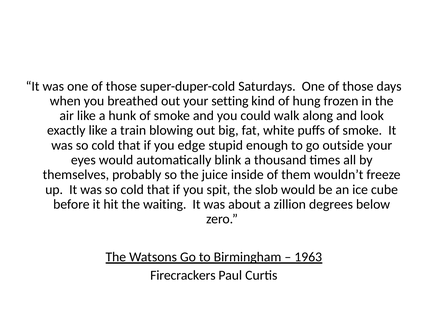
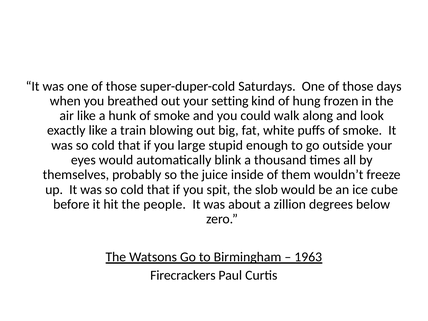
edge: edge -> large
waiting: waiting -> people
